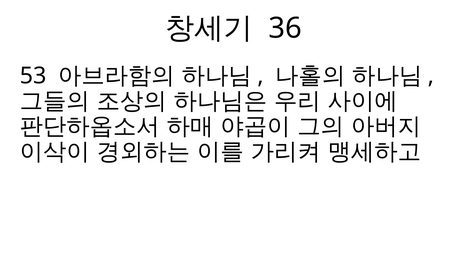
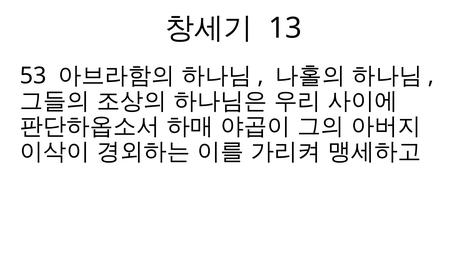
36: 36 -> 13
